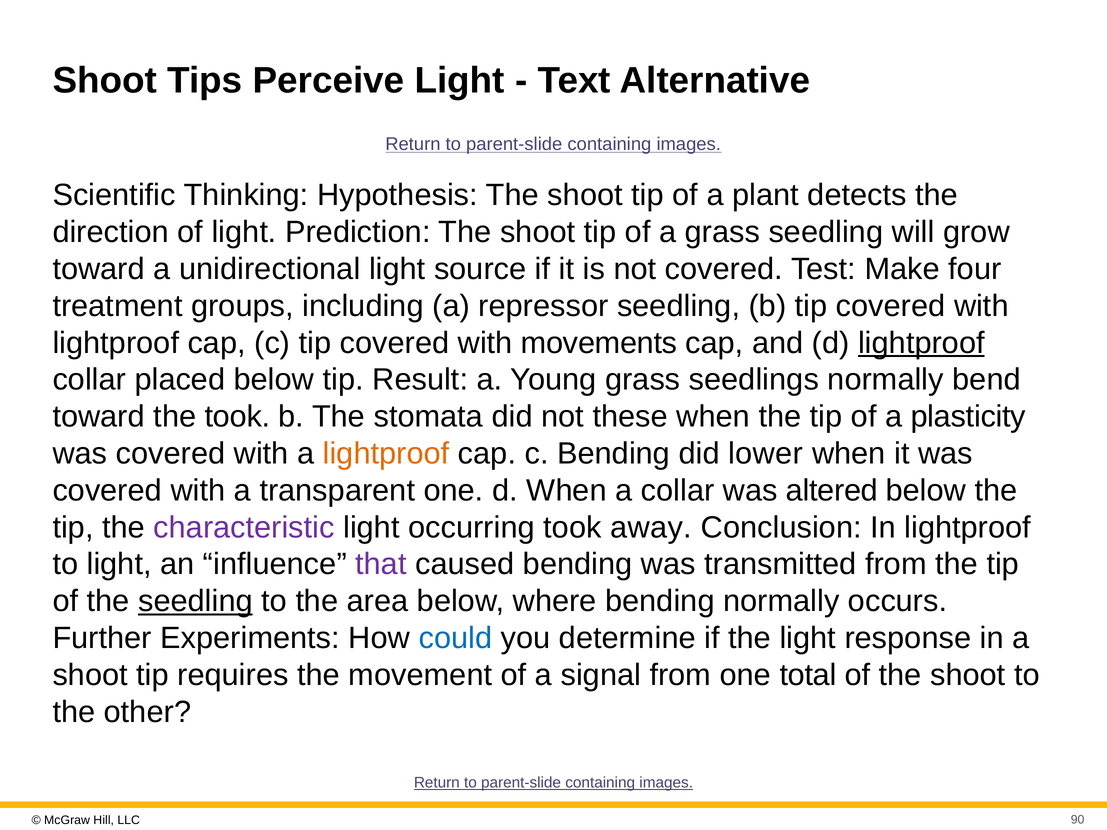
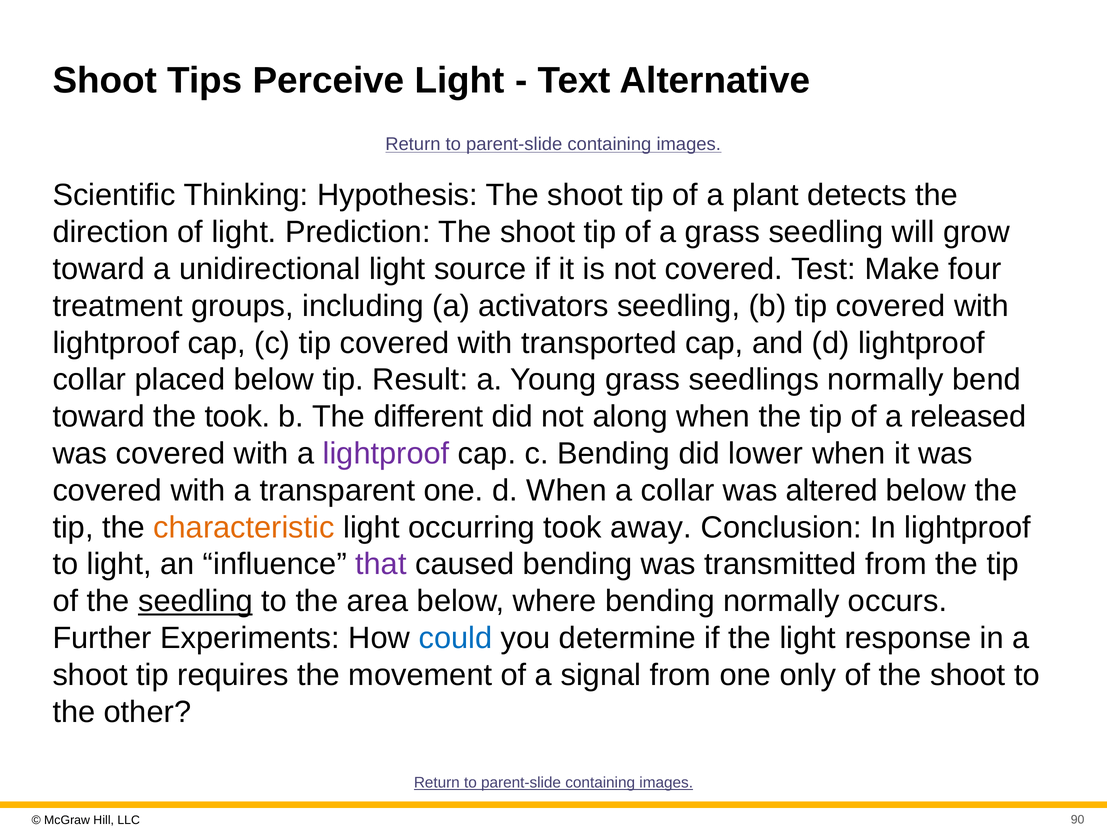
repressor: repressor -> activators
movements: movements -> transported
lightproof at (921, 343) underline: present -> none
stomata: stomata -> different
these: these -> along
plasticity: plasticity -> released
lightproof at (386, 454) colour: orange -> purple
characteristic colour: purple -> orange
total: total -> only
